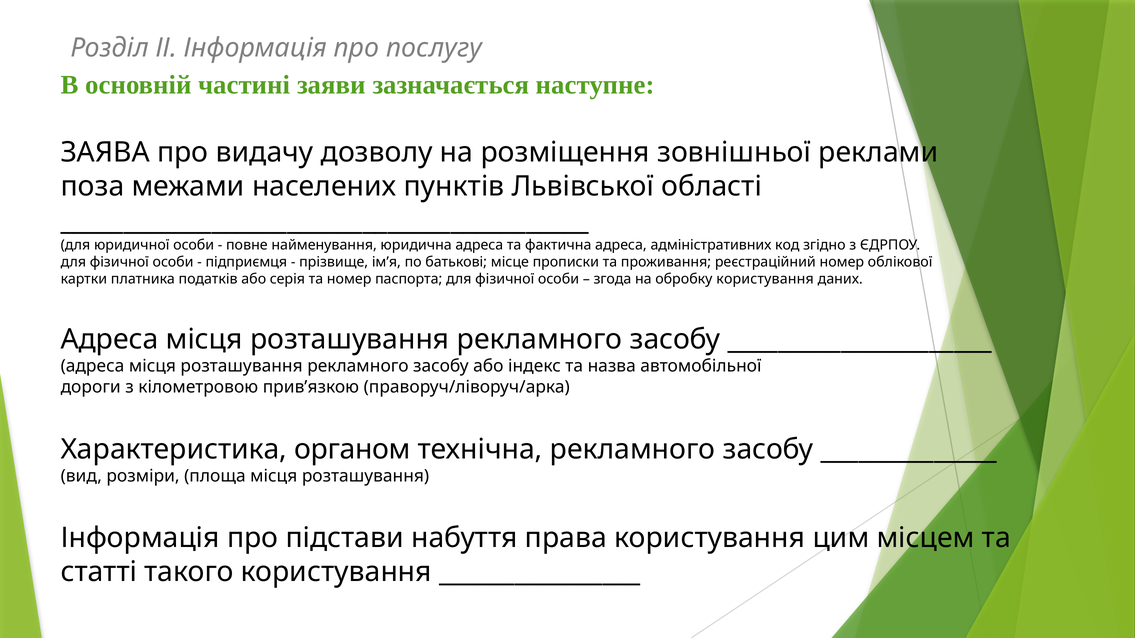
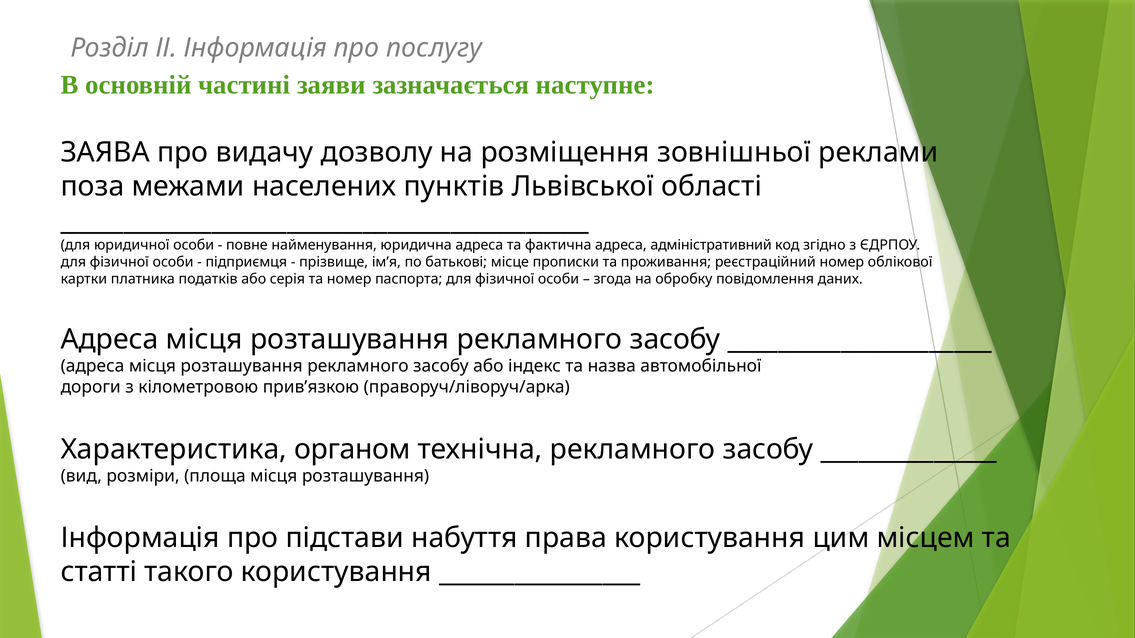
адміністративних: адміністративних -> адміністративний
обробку користування: користування -> повідомлення
